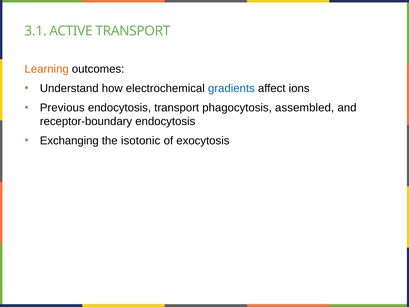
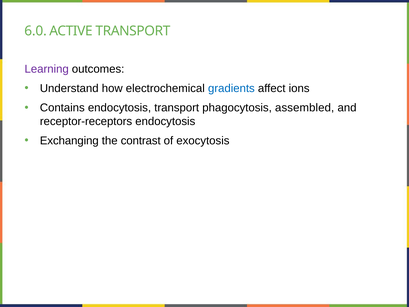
3.1: 3.1 -> 6.0
Learning colour: orange -> purple
Previous: Previous -> Contains
receptor-boundary: receptor-boundary -> receptor-receptors
isotonic: isotonic -> contrast
